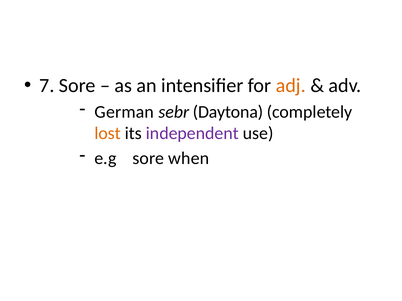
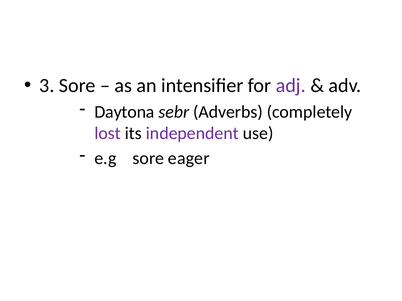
7: 7 -> 3
adj colour: orange -> purple
German: German -> Daytona
Daytona: Daytona -> Adverbs
lost colour: orange -> purple
when: when -> eager
